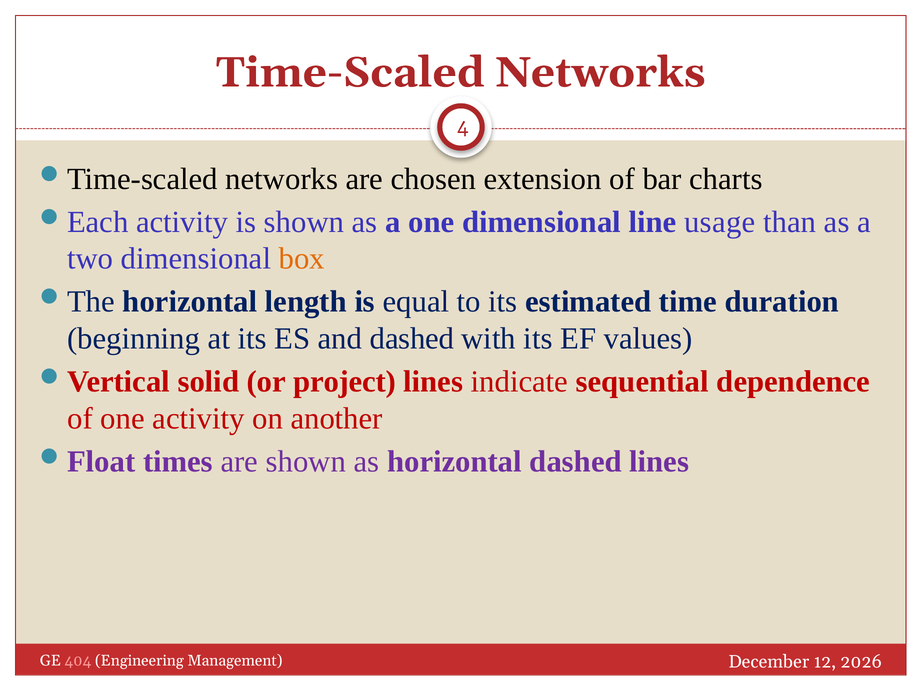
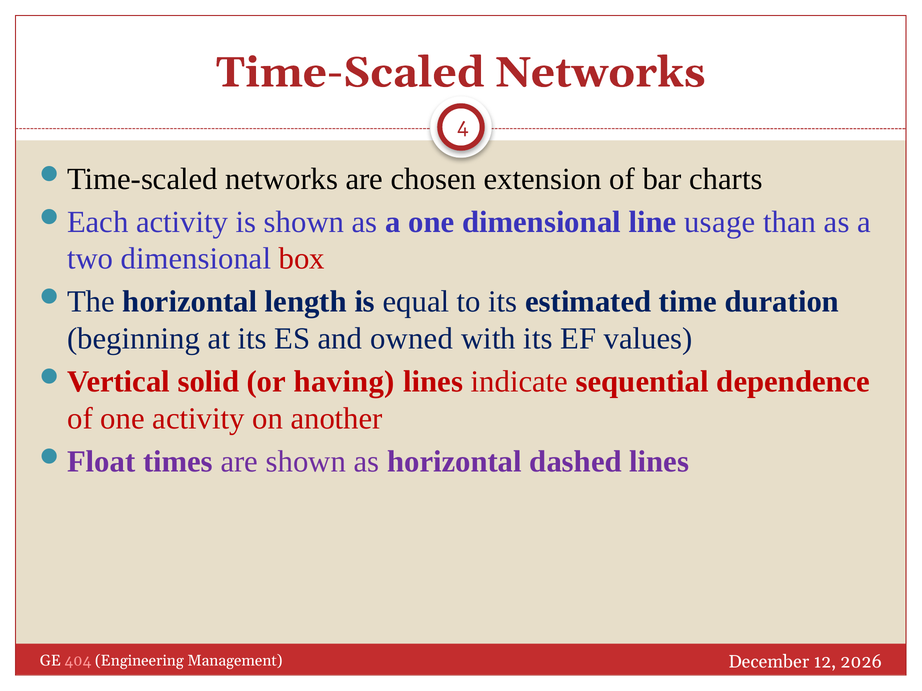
box colour: orange -> red
and dashed: dashed -> owned
project: project -> having
